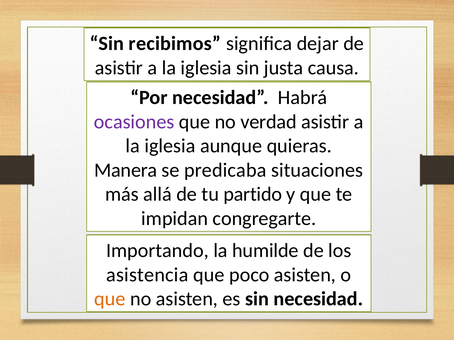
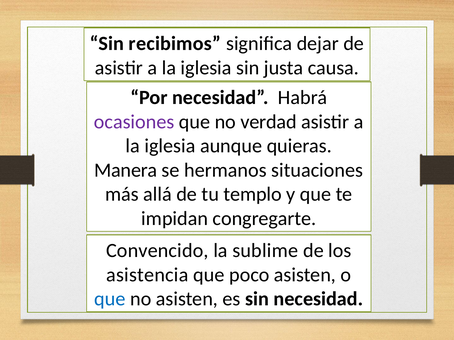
predicaba: predicaba -> hermanos
partido: partido -> templo
Importando: Importando -> Convencido
humilde: humilde -> sublime
que at (110, 299) colour: orange -> blue
